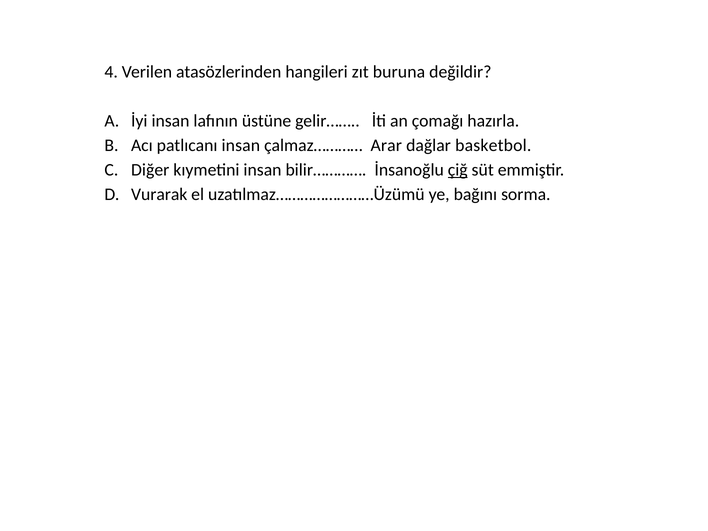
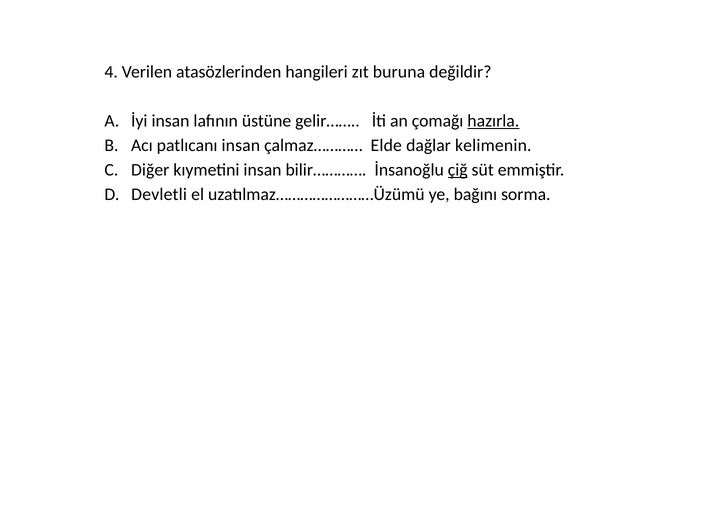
hazırla underline: none -> present
Arar: Arar -> Elde
basketbol: basketbol -> kelimenin
Vurarak: Vurarak -> Devletli
